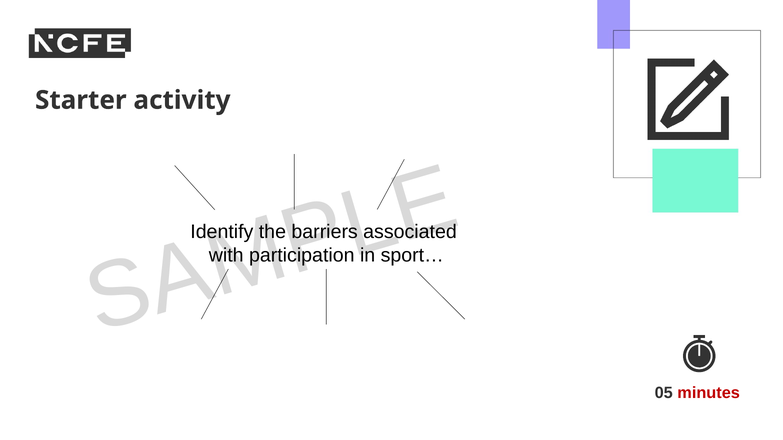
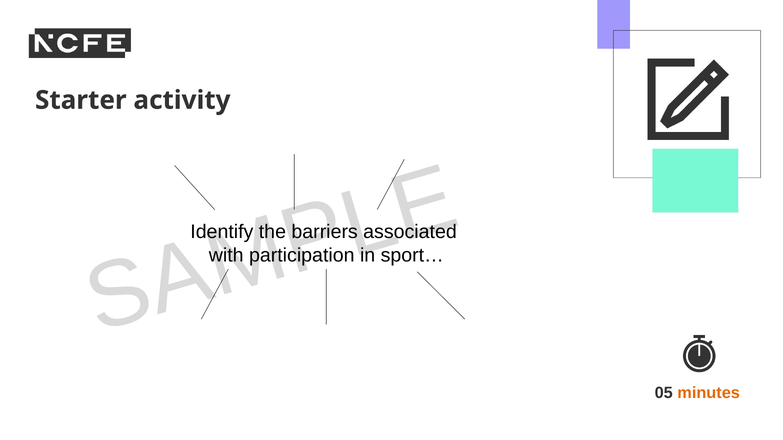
minutes colour: red -> orange
